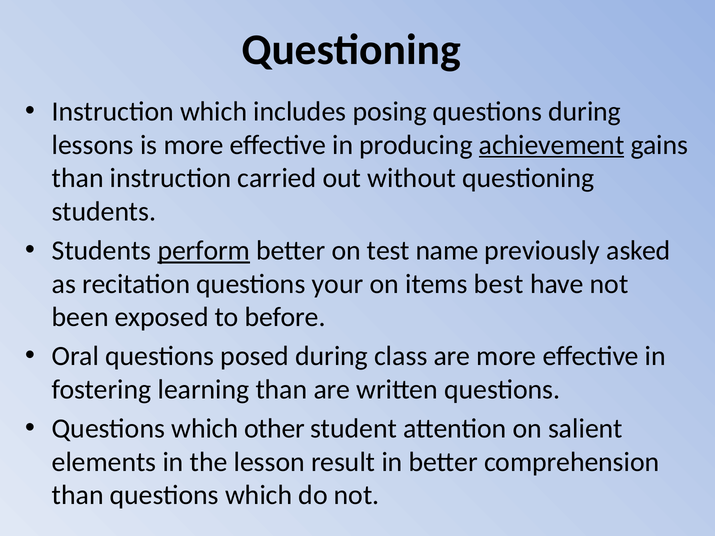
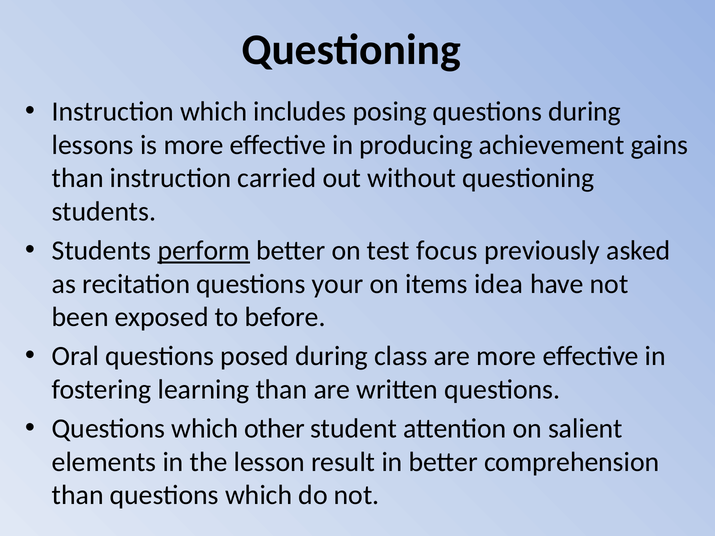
achievement underline: present -> none
name: name -> focus
best: best -> idea
